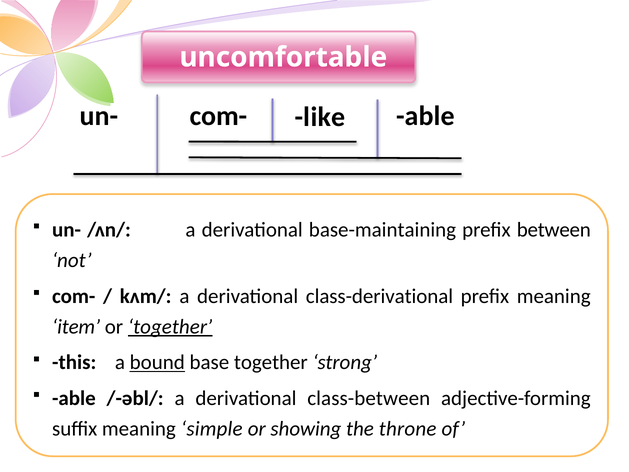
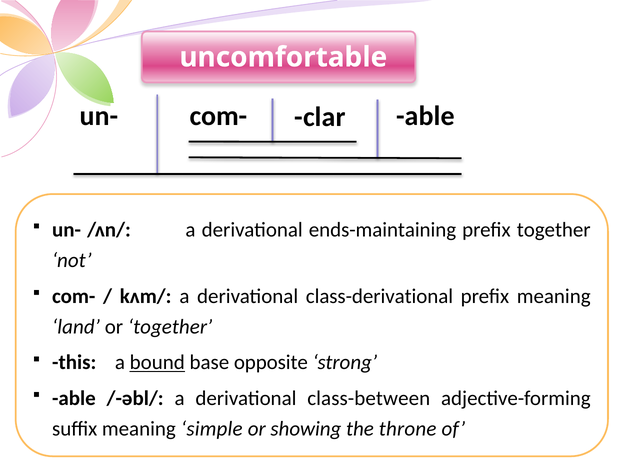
like: like -> clar
base-maintaining: base-maintaining -> ends-maintaining
prefix between: between -> together
item: item -> land
together at (170, 327) underline: present -> none
base together: together -> opposite
